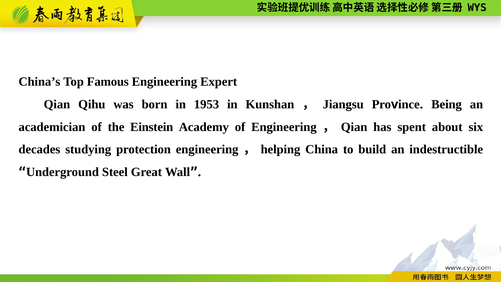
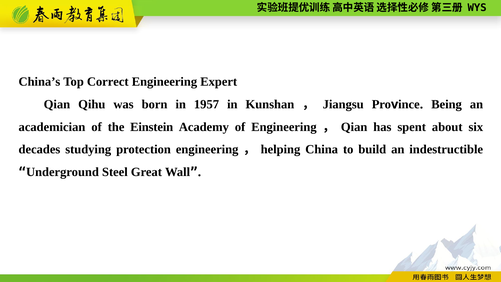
Famous: Famous -> Correct
1953: 1953 -> 1957
